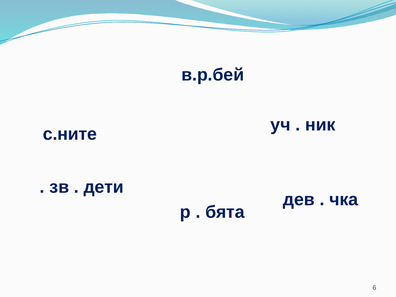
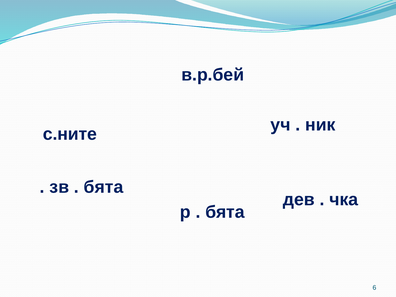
дети at (104, 187): дети -> бята
